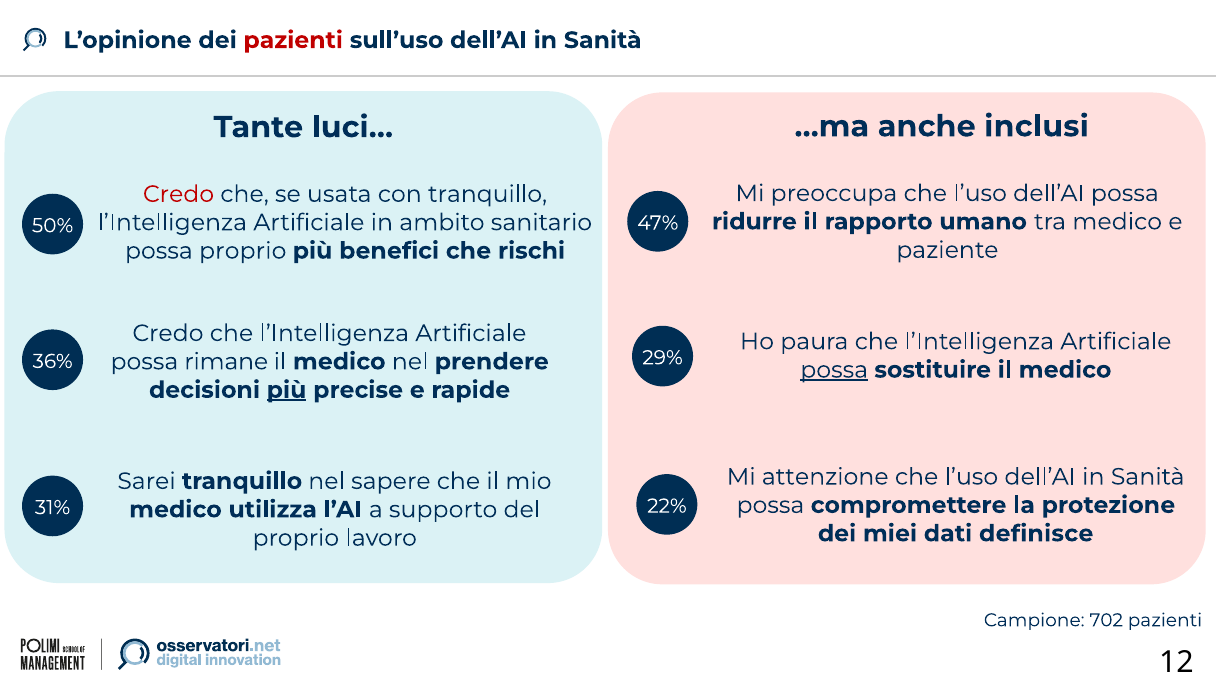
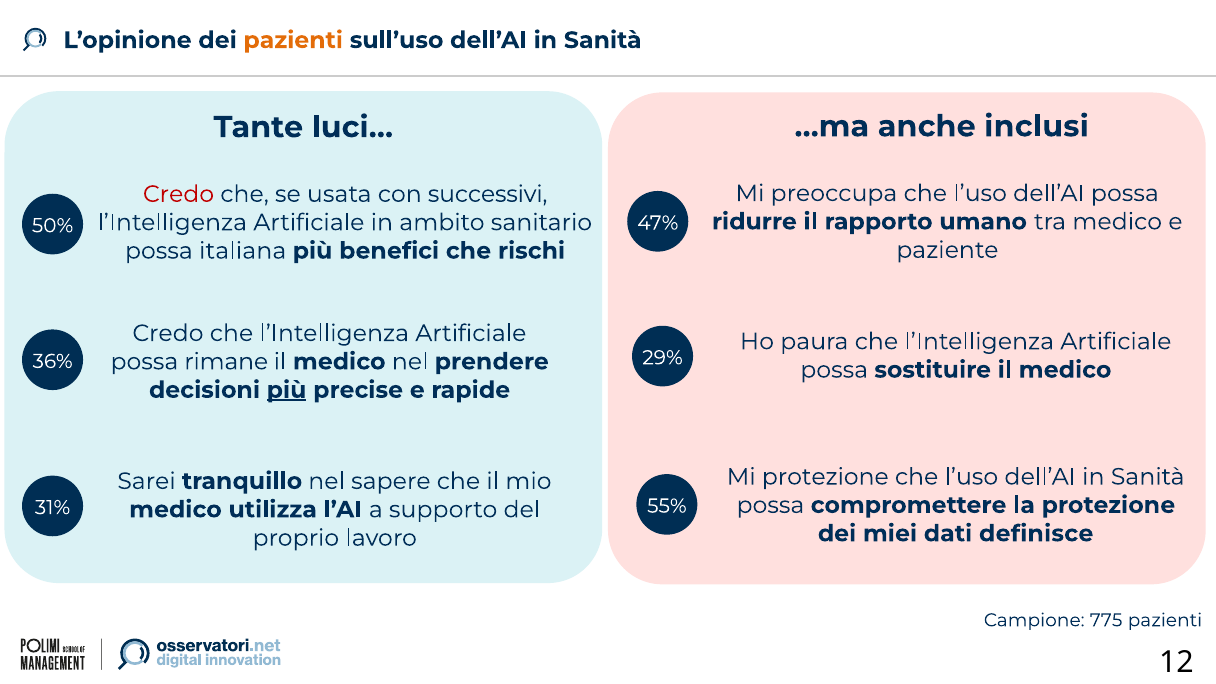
pazienti at (293, 40) colour: red -> orange
con tranquillo: tranquillo -> successivi
possa proprio: proprio -> italiana
possa at (834, 370) underline: present -> none
Mi attenzione: attenzione -> protezione
22%: 22% -> 55%
702: 702 -> 775
